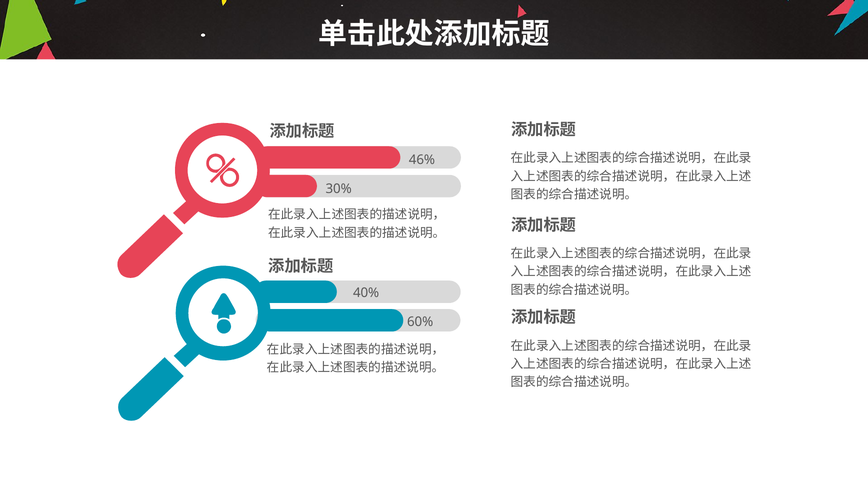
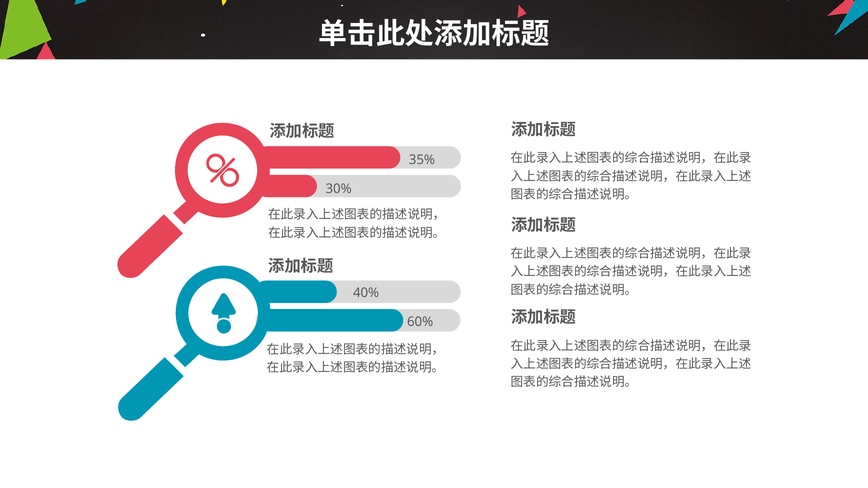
46%: 46% -> 35%
